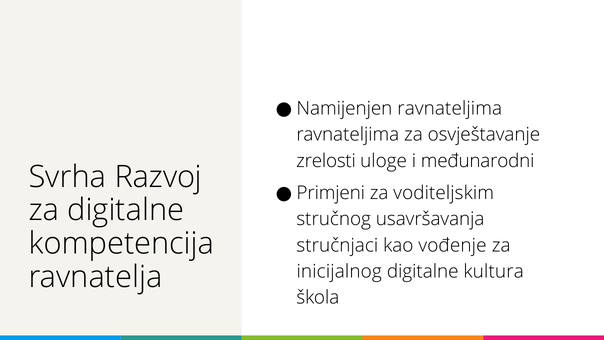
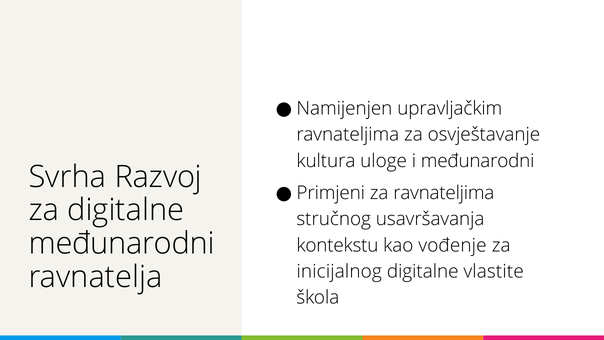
Namijenjen ravnateljima: ravnateljima -> upravljačkim
zrelosti: zrelosti -> kultura
za voditeljskim: voditeljskim -> ravnateljima
kompetencija at (121, 243): kompetencija -> međunarodni
stručnjaci: stručnjaci -> kontekstu
kultura: kultura -> vlastite
